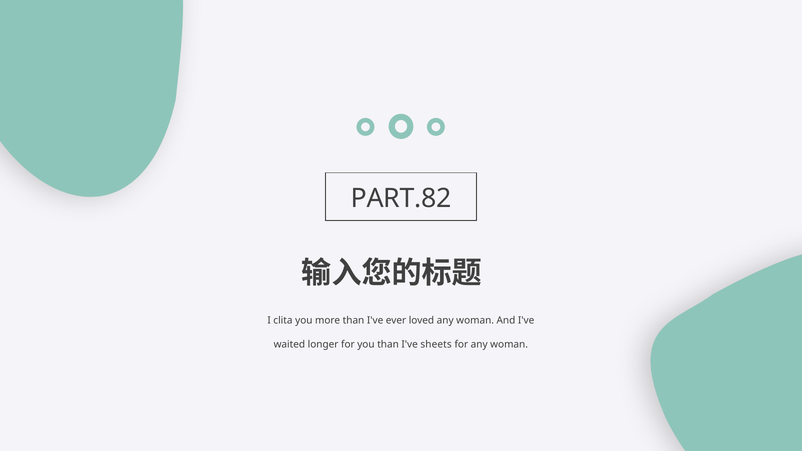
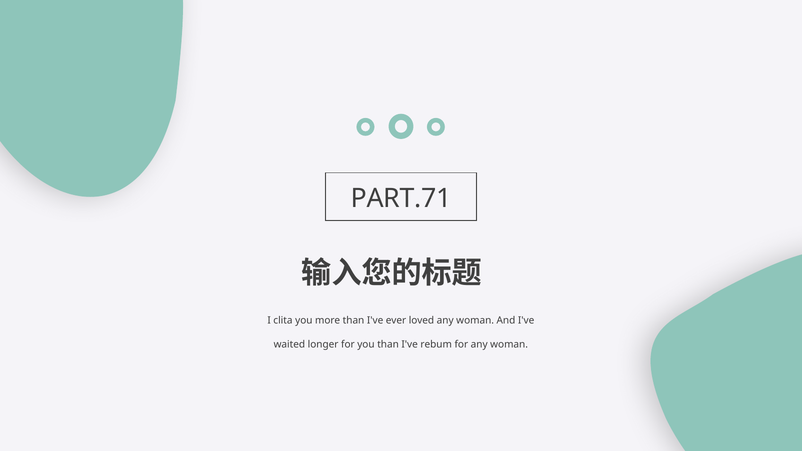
PART.82: PART.82 -> PART.71
sheets: sheets -> rebum
